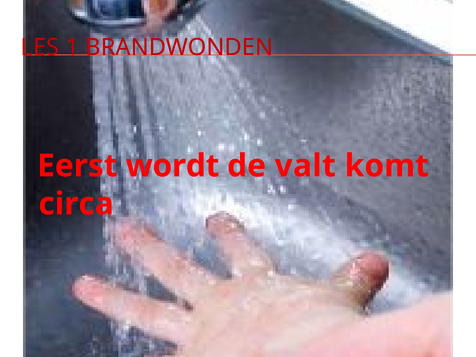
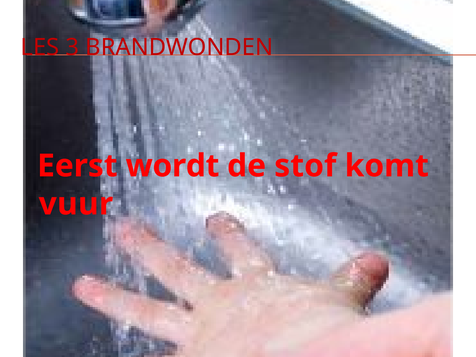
1: 1 -> 3
valt: valt -> stof
circa: circa -> vuur
